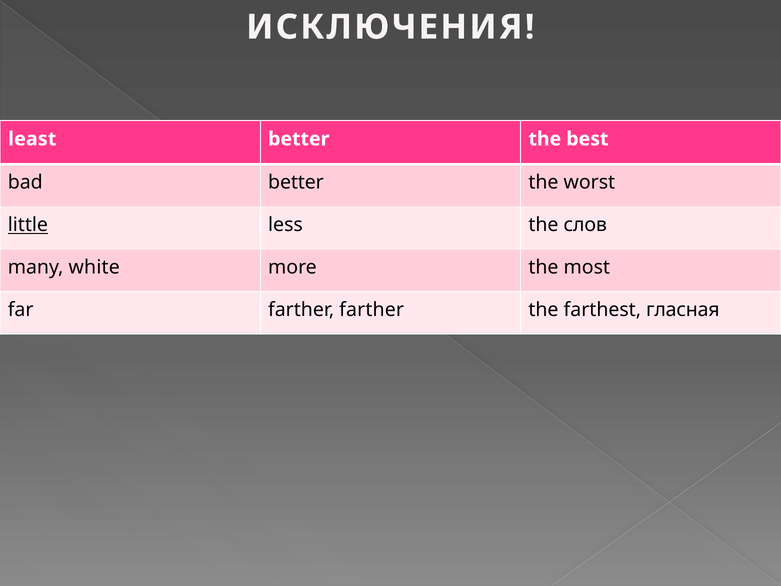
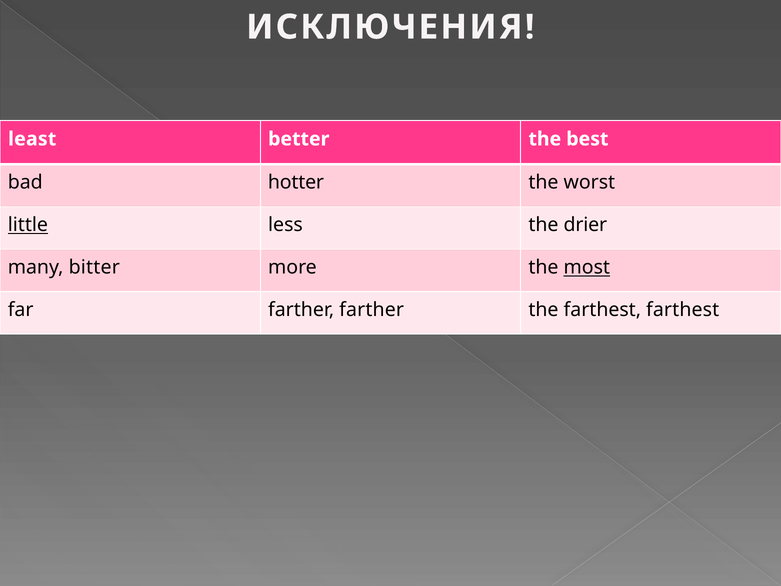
bad better: better -> hotter
слов: слов -> drier
white: white -> bitter
most underline: none -> present
farthest гласная: гласная -> farthest
